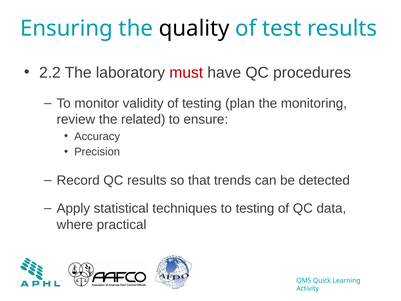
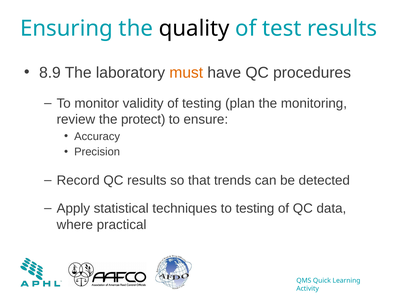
2.2: 2.2 -> 8.9
must colour: red -> orange
related: related -> protect
